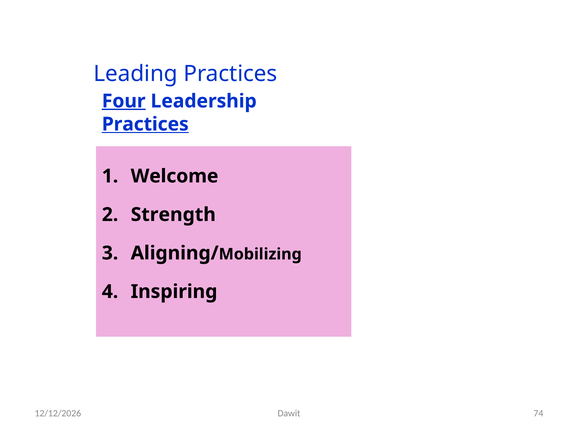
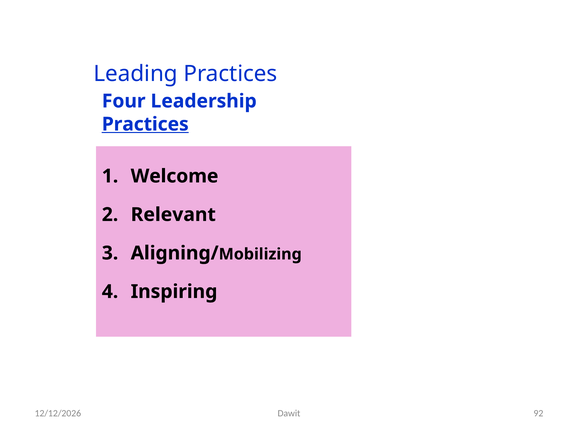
Four underline: present -> none
Strength: Strength -> Relevant
74: 74 -> 92
